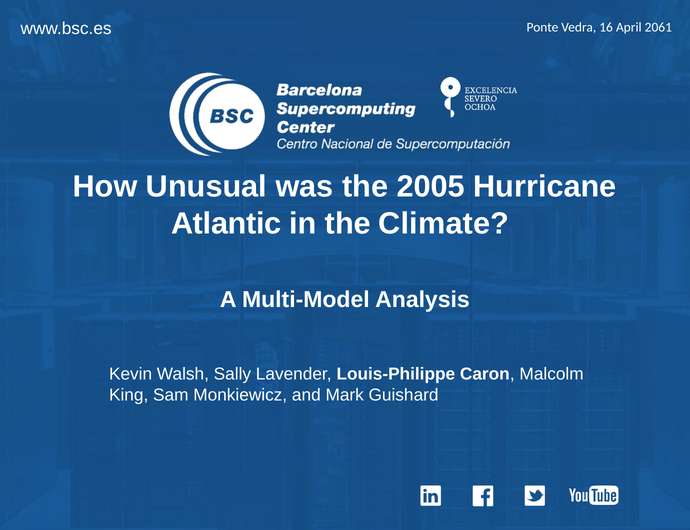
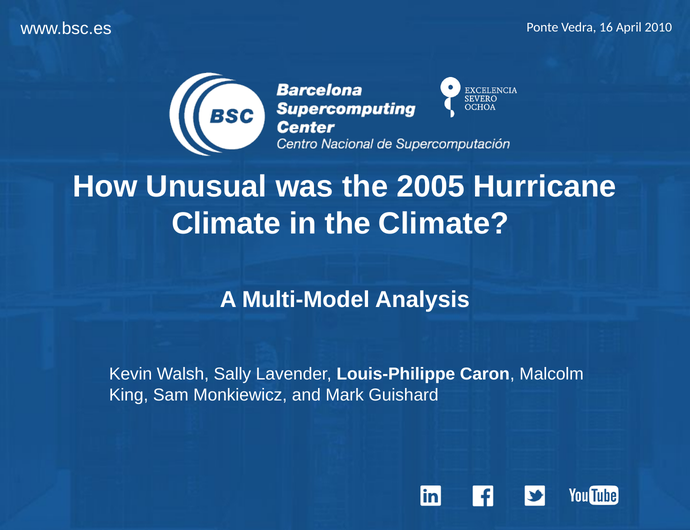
2061: 2061 -> 2010
Atlantic at (226, 223): Atlantic -> Climate
